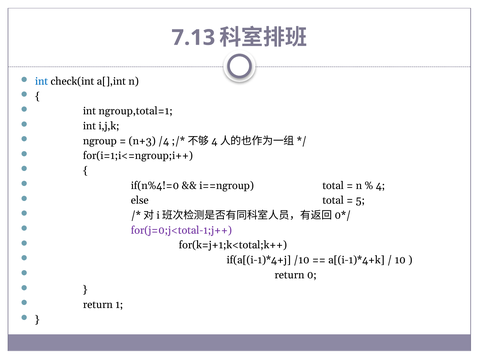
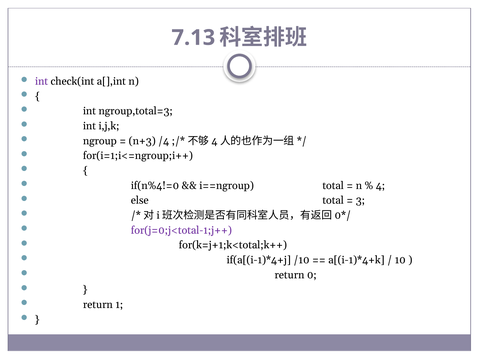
int at (42, 81) colour: blue -> purple
ngroup,total=1: ngroup,total=1 -> ngroup,total=3
5: 5 -> 3
